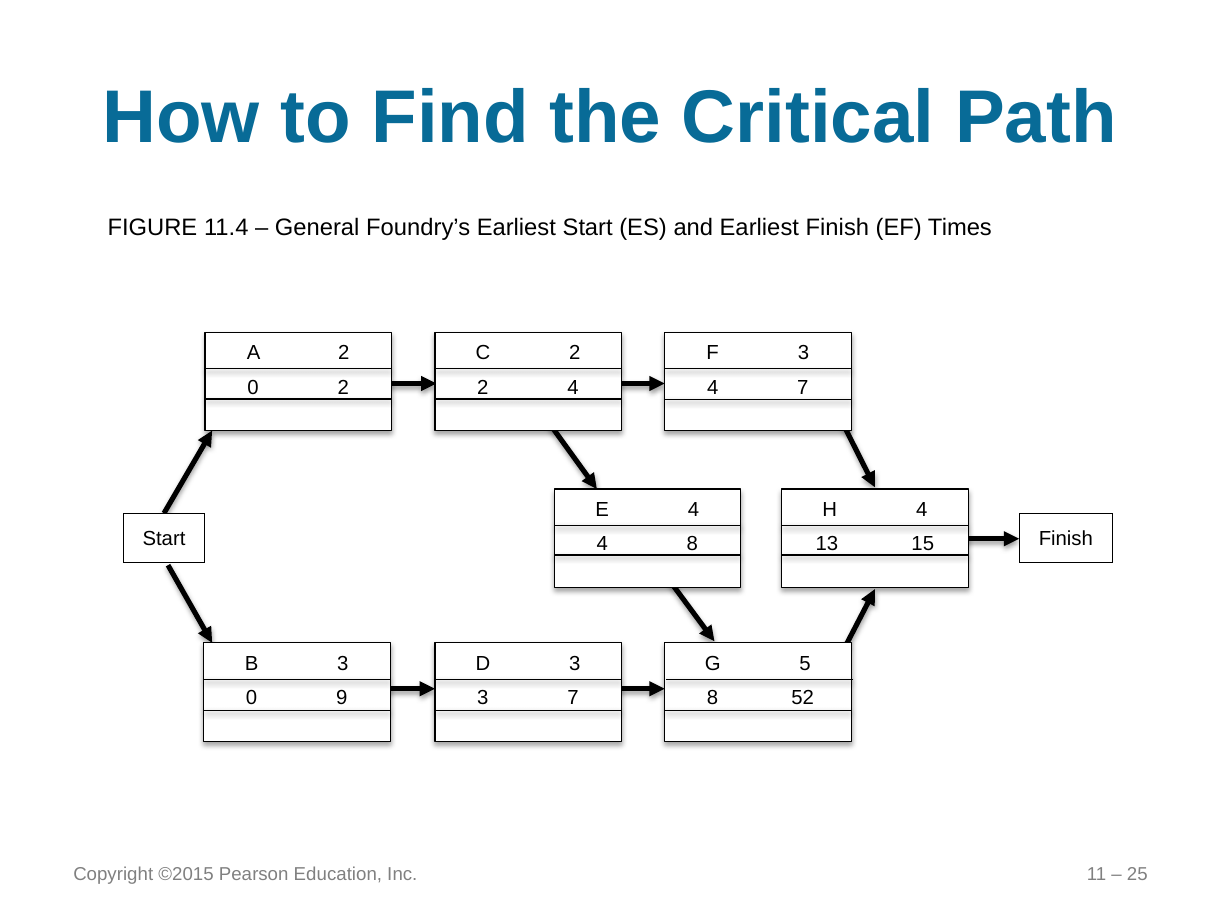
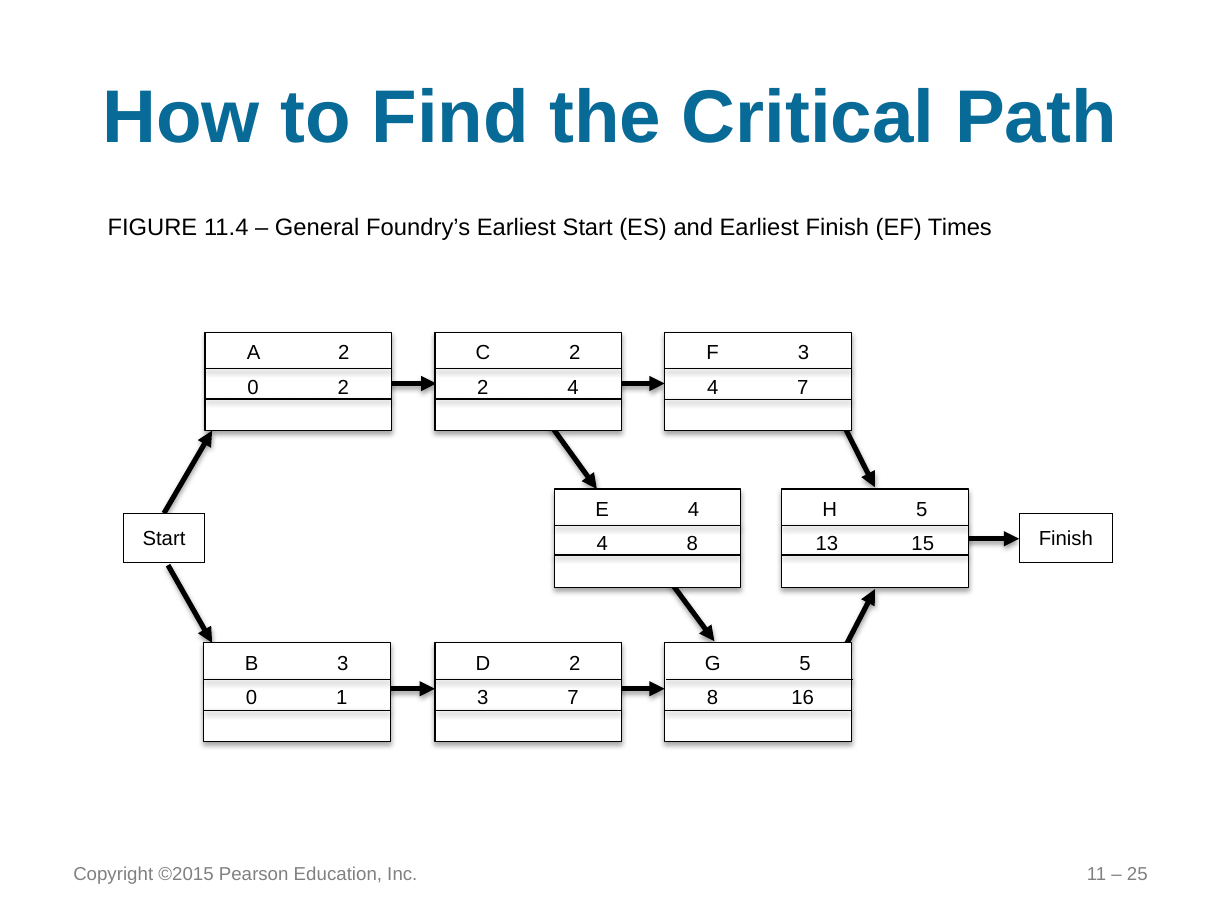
H 4: 4 -> 5
D 3: 3 -> 2
9: 9 -> 1
52: 52 -> 16
